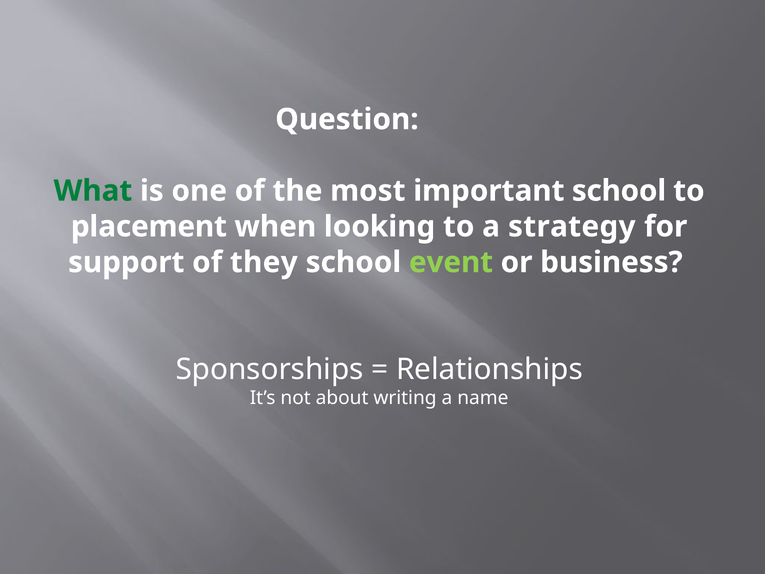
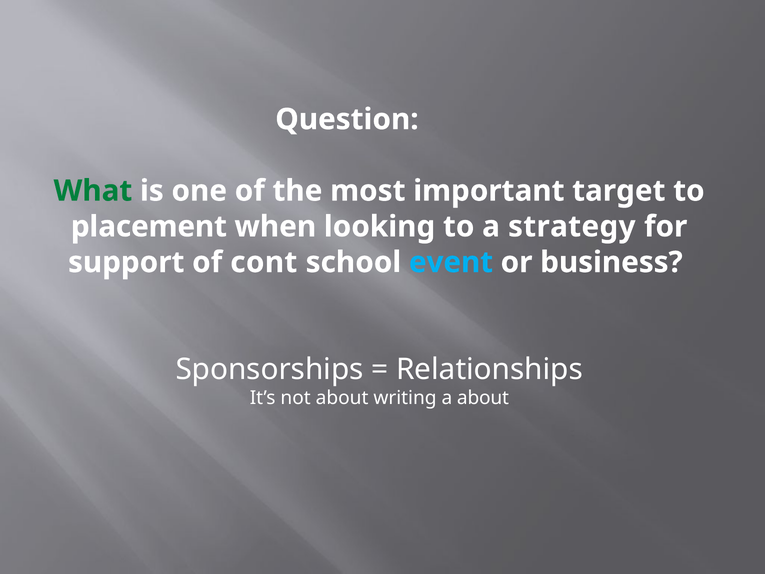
important school: school -> target
they: they -> cont
event colour: light green -> light blue
a name: name -> about
